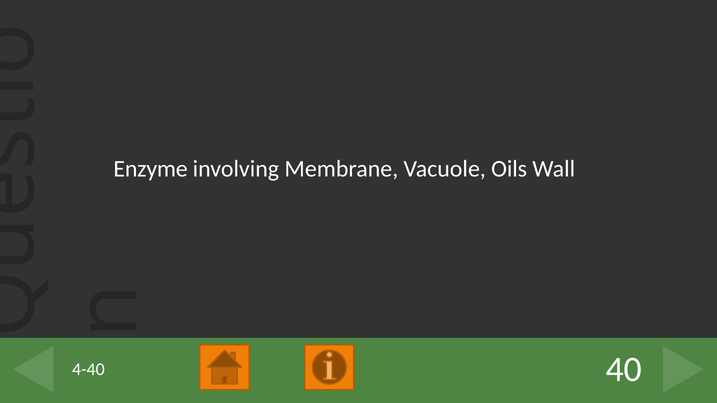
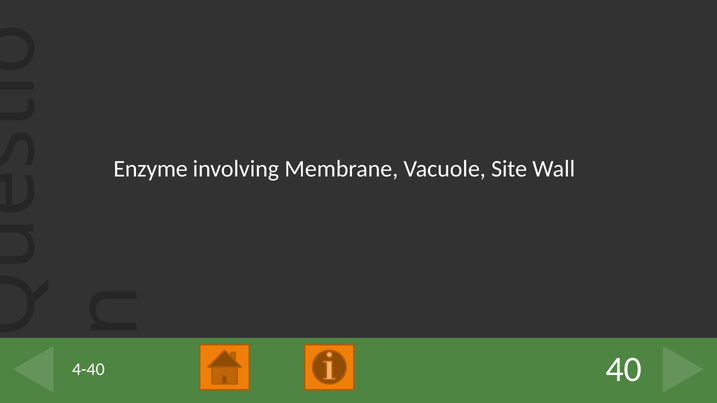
Oils: Oils -> Site
